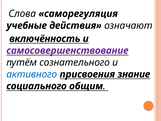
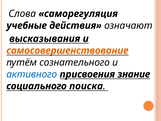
включённость: включённость -> высказывания
самосовершенствование colour: purple -> orange
общим: общим -> поиска
